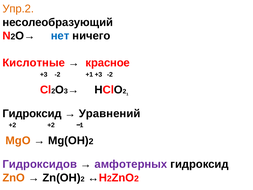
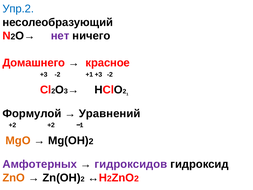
Упр.2 colour: orange -> blue
нет colour: blue -> purple
Кислотные: Кислотные -> Домашнего
Гидроксид at (32, 113): Гидроксид -> Формулой
Гидроксидов: Гидроксидов -> Амфотерных
амфотерных: амфотерных -> гидроксидов
